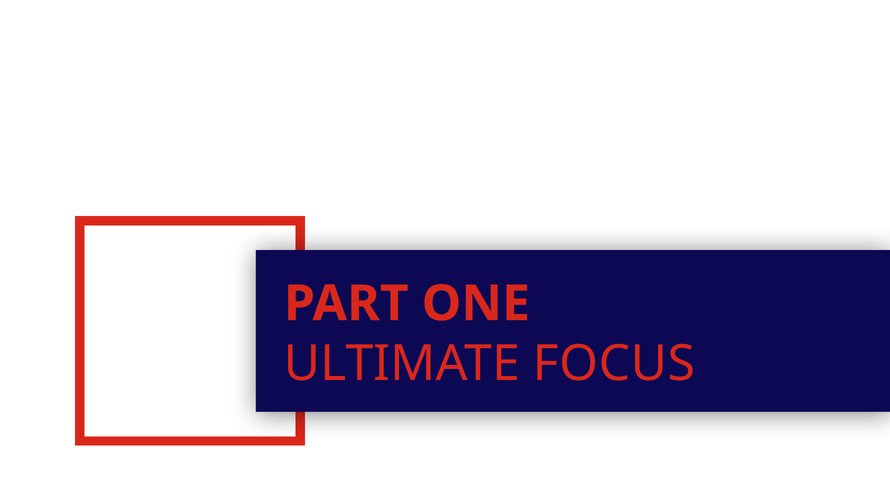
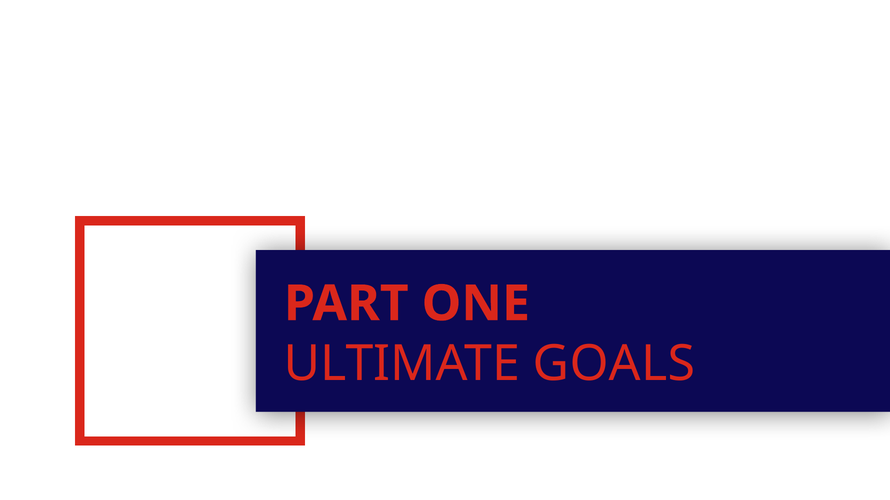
FOCUS: FOCUS -> GOALS
